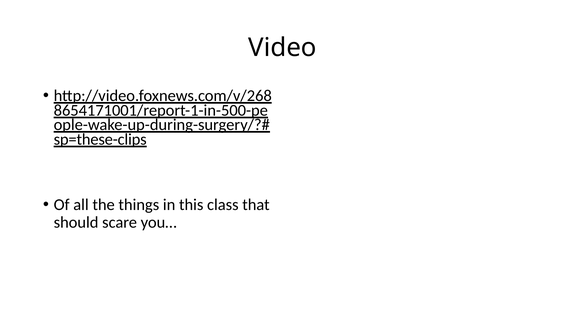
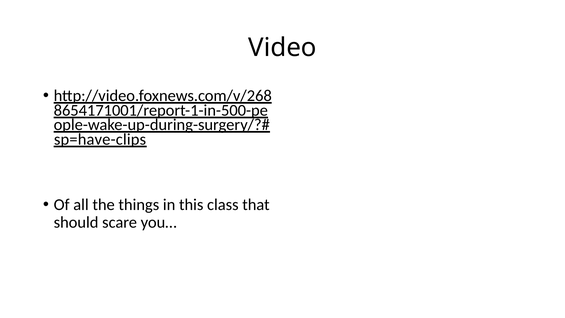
sp=these-clips: sp=these-clips -> sp=have-clips
